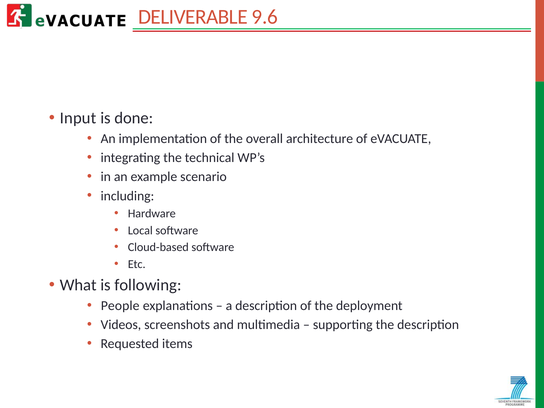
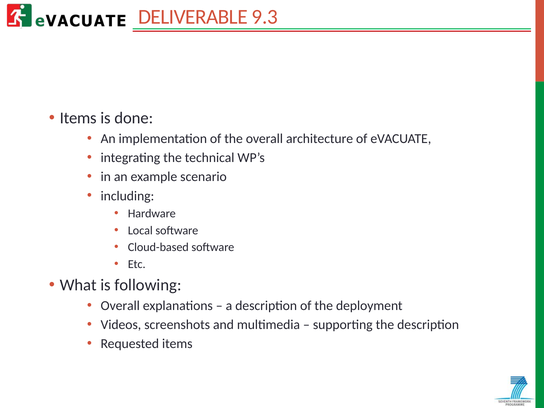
9.6: 9.6 -> 9.3
Input at (78, 118): Input -> Items
People at (120, 306): People -> Overall
